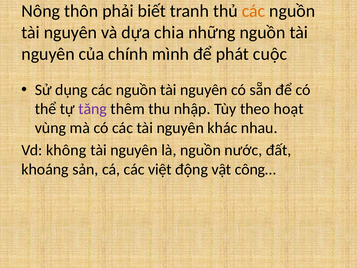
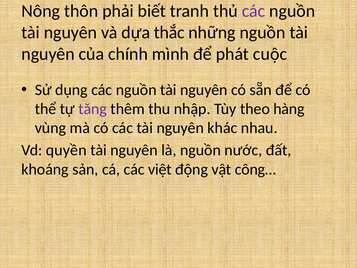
các at (254, 11) colour: orange -> purple
chia: chia -> thắc
hoạt: hoạt -> hàng
không: không -> quyền
